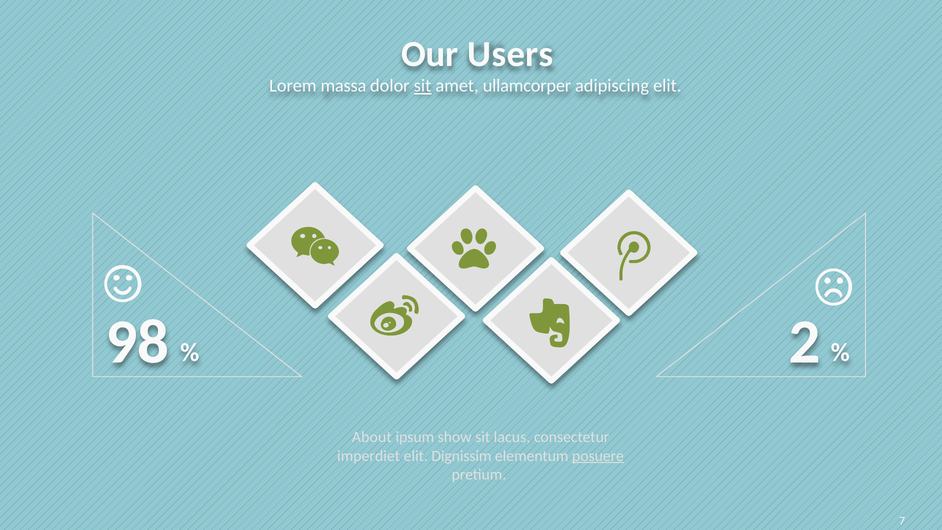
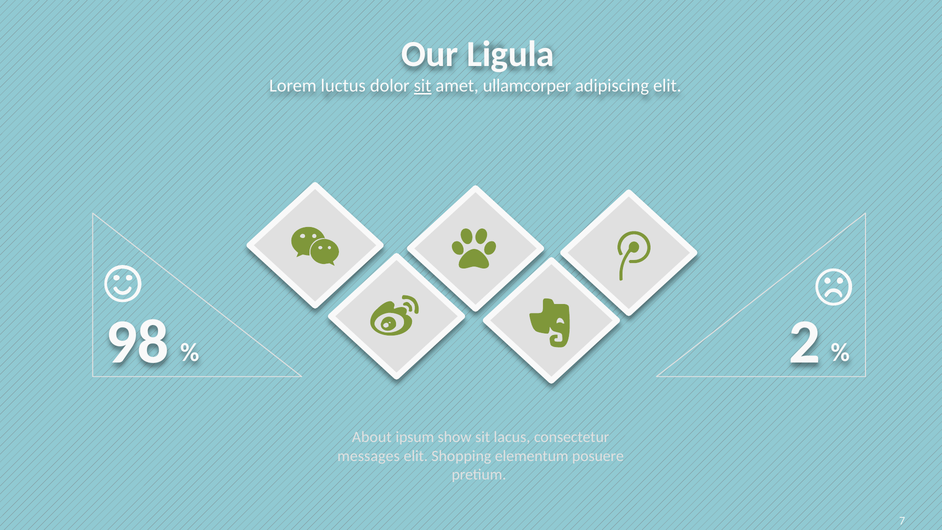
Users: Users -> Ligula
massa: massa -> luctus
imperdiet: imperdiet -> messages
Dignissim: Dignissim -> Shopping
posuere underline: present -> none
